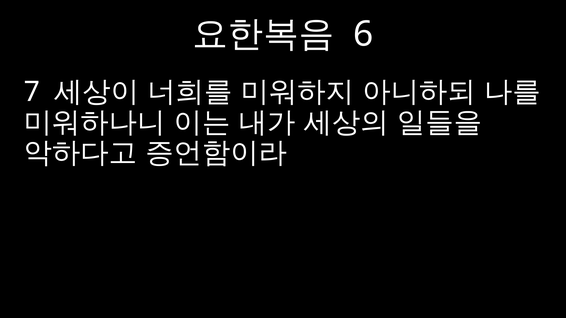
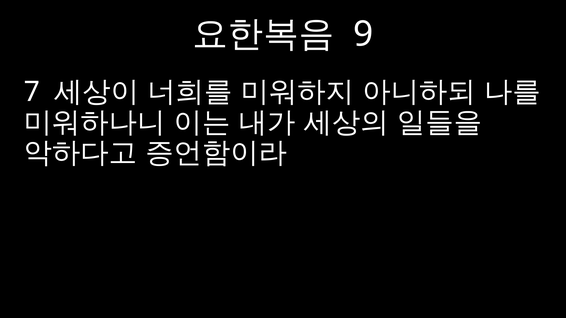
6: 6 -> 9
